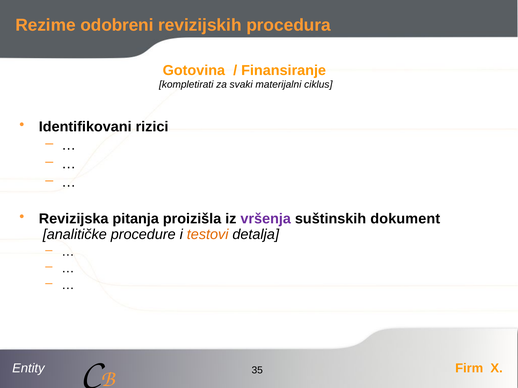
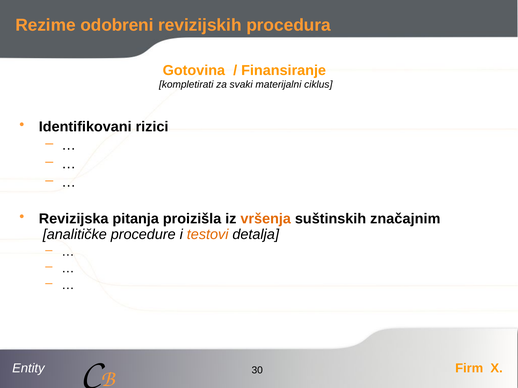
vršenja colour: purple -> orange
dokument: dokument -> značajnim
35: 35 -> 30
